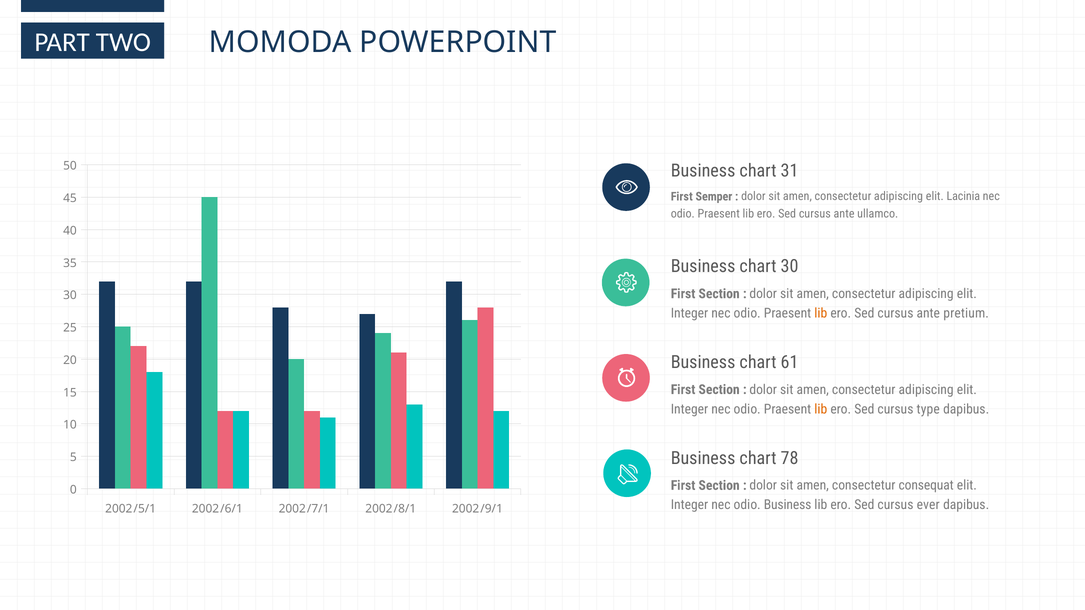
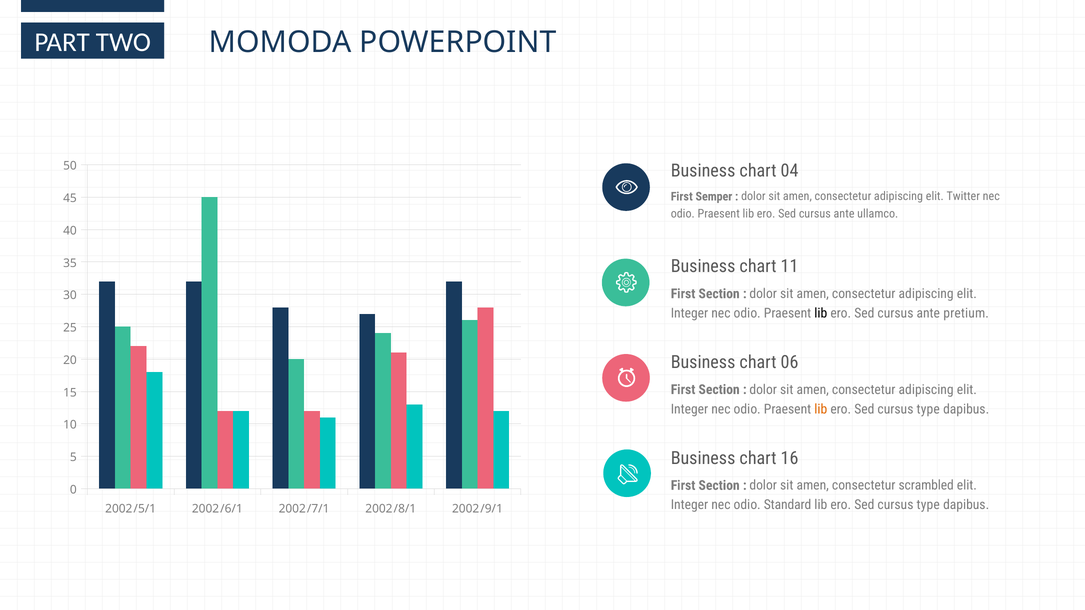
31: 31 -> 04
Lacinia: Lacinia -> Twitter
chart 30: 30 -> 11
lib at (821, 313) colour: orange -> black
61: 61 -> 06
78: 78 -> 16
consequat: consequat -> scrambled
odio Business: Business -> Standard
ever at (928, 505): ever -> type
